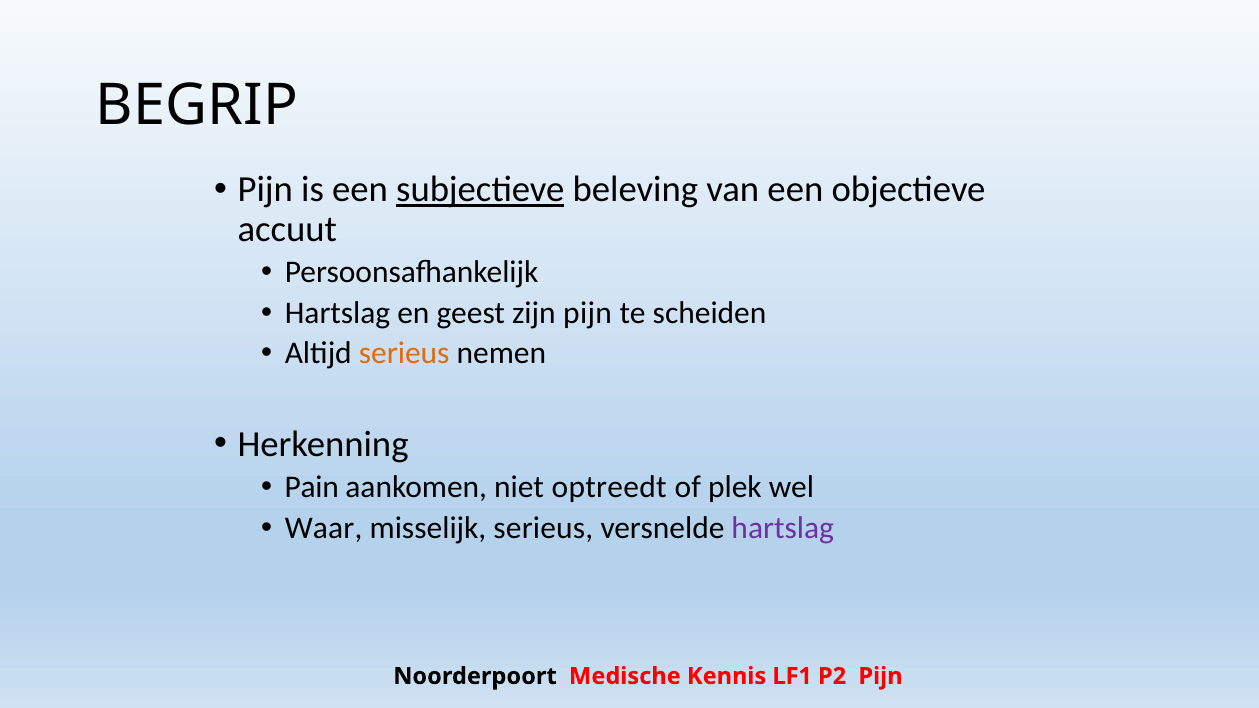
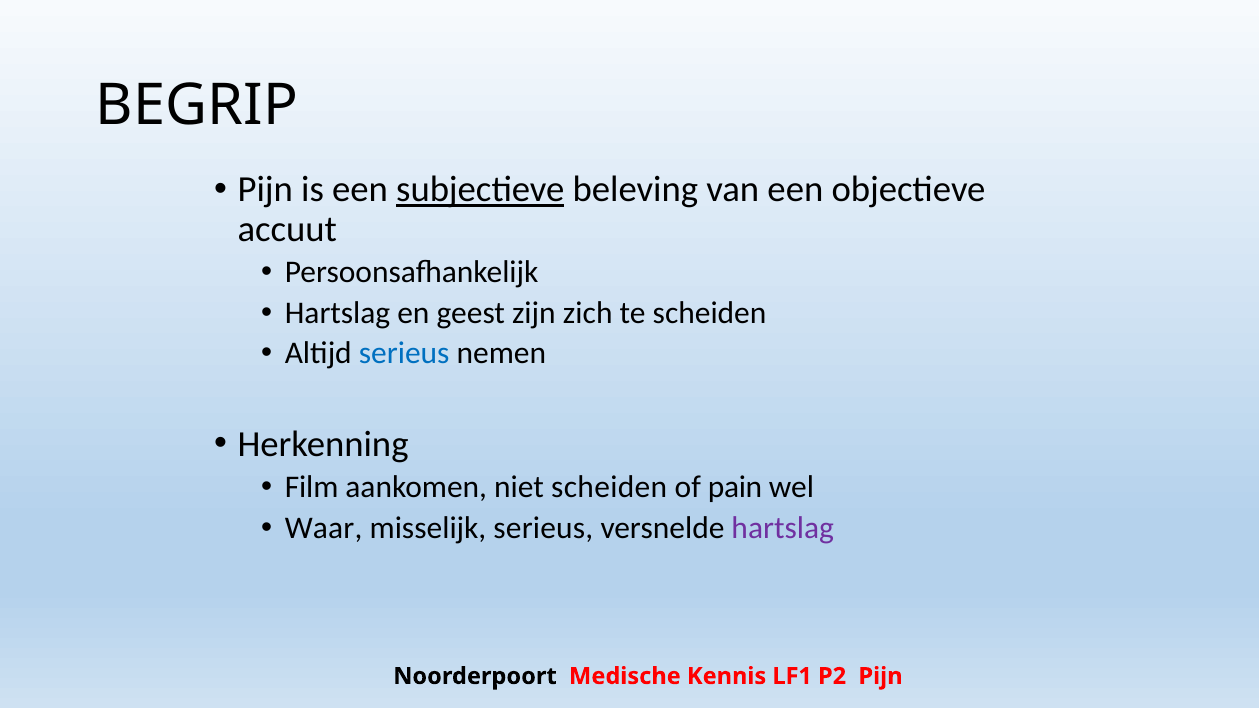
zijn pijn: pijn -> zich
serieus at (404, 354) colour: orange -> blue
Pain: Pain -> Film
niet optreedt: optreedt -> scheiden
plek: plek -> pain
